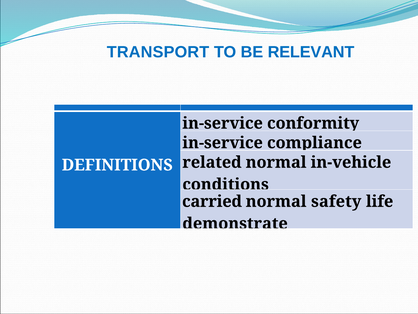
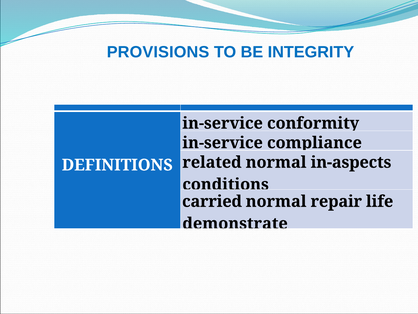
TRANSPORT: TRANSPORT -> PROVISIONS
RELEVANT: RELEVANT -> INTEGRITY
in-vehicle: in-vehicle -> in-aspects
safety: safety -> repair
